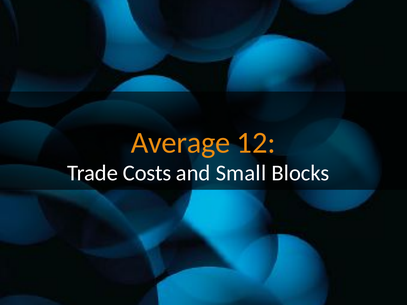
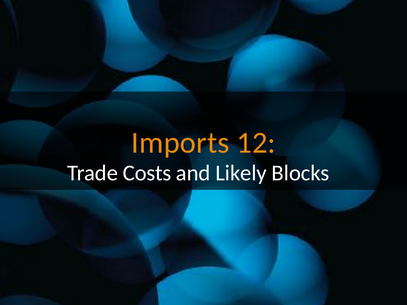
Average: Average -> Imports
Small: Small -> Likely
